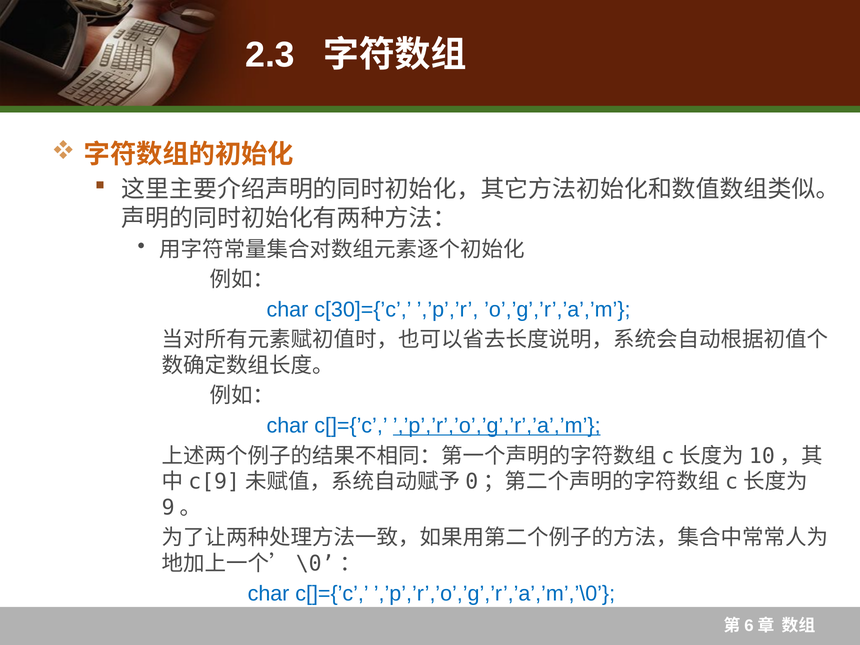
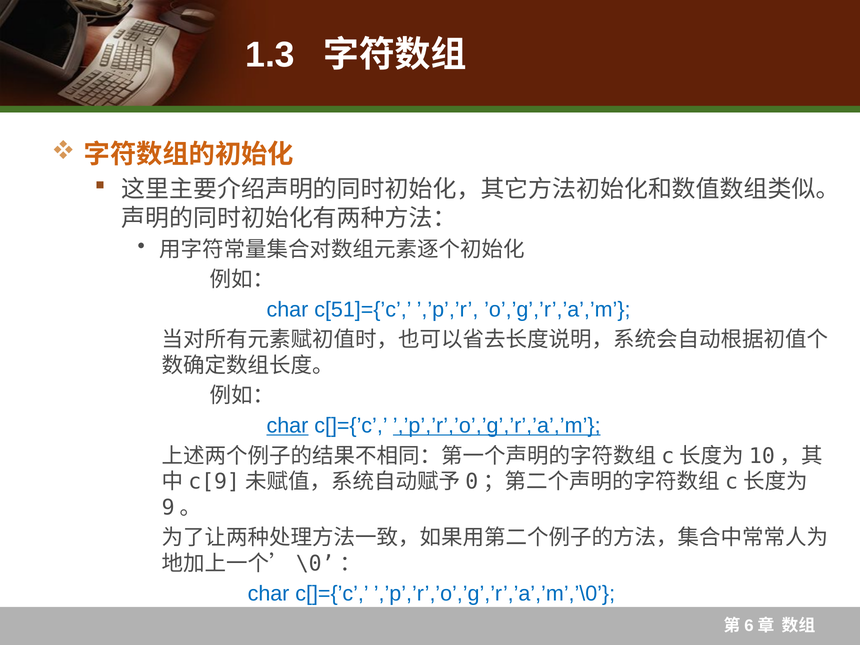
2.3: 2.3 -> 1.3
c[30]={’c: c[30]={’c -> c[51]={’c
char at (287, 426) underline: none -> present
